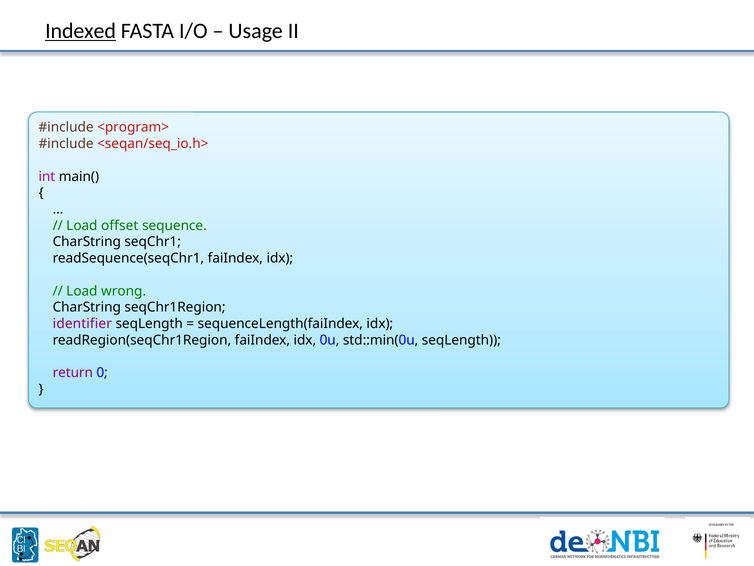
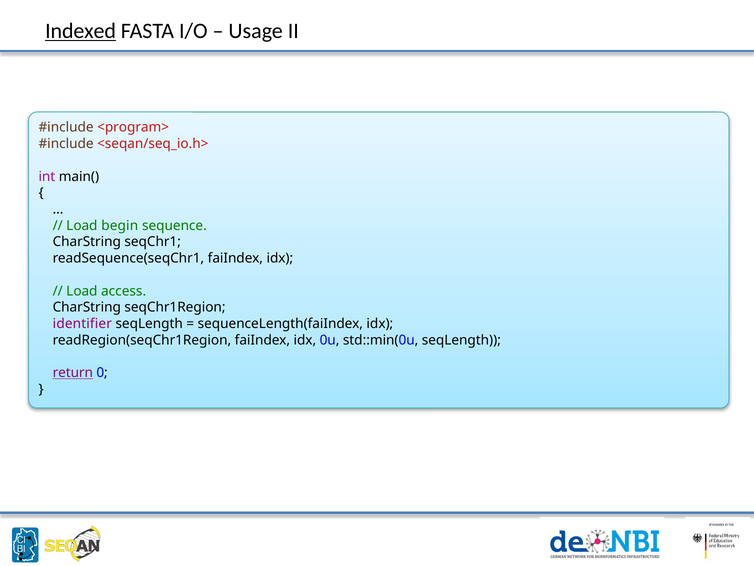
offset: offset -> begin
wrong: wrong -> access
return underline: none -> present
